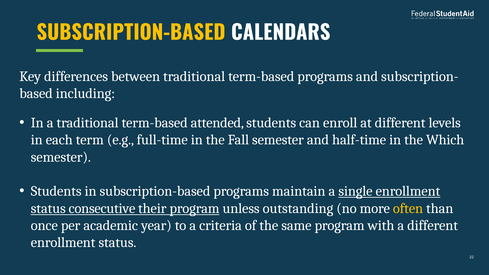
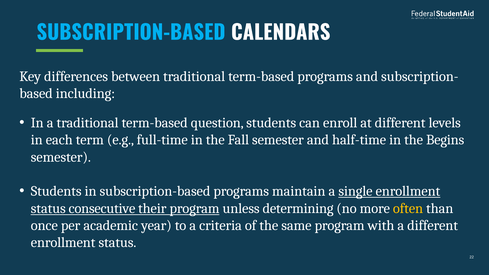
SUBSCRIPTION-BASED at (131, 33) colour: yellow -> light blue
attended: attended -> question
Which: Which -> Begins
outstanding: outstanding -> determining
